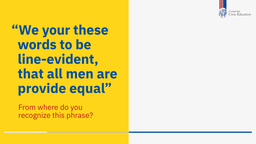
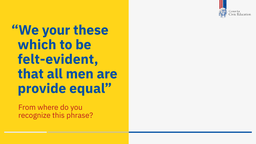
words: words -> which
line-evident: line-evident -> felt-evident
